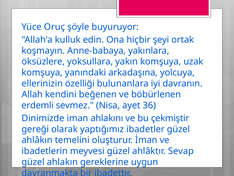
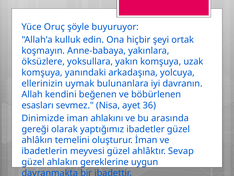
özelliği: özelliği -> uymak
erdemli: erdemli -> esasları
çekmiştir: çekmiştir -> arasında
